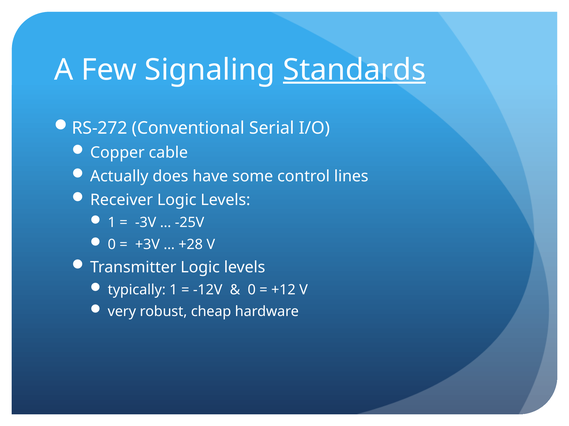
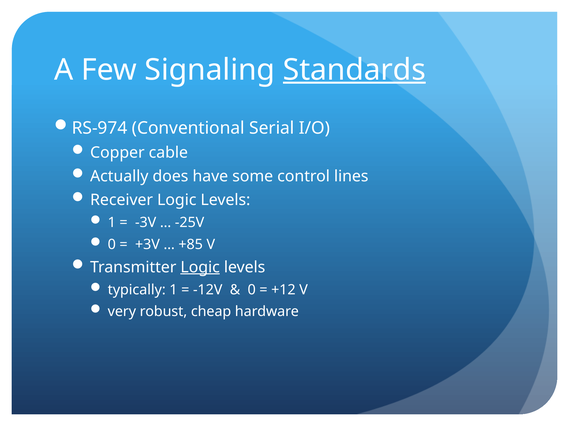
RS-272: RS-272 -> RS-974
+28: +28 -> +85
Logic at (200, 268) underline: none -> present
